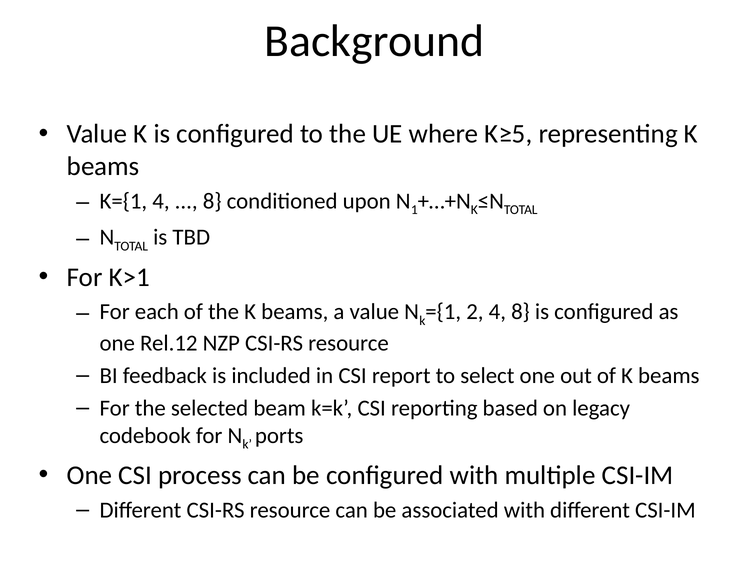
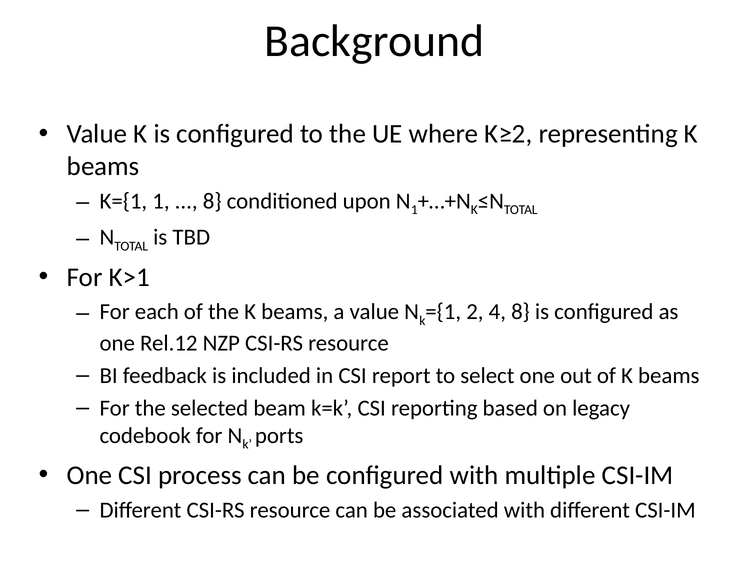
K≥5: K≥5 -> K≥2
K={1 4: 4 -> 1
